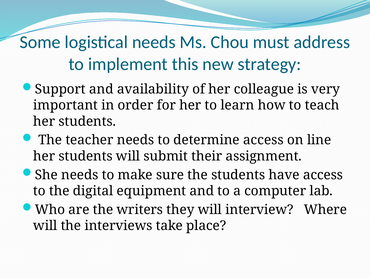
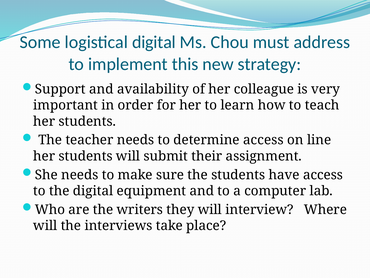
logistical needs: needs -> digital
